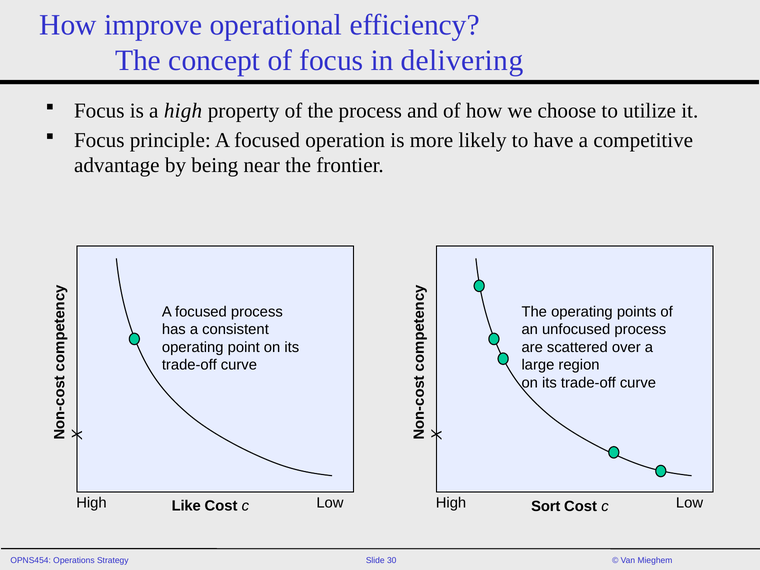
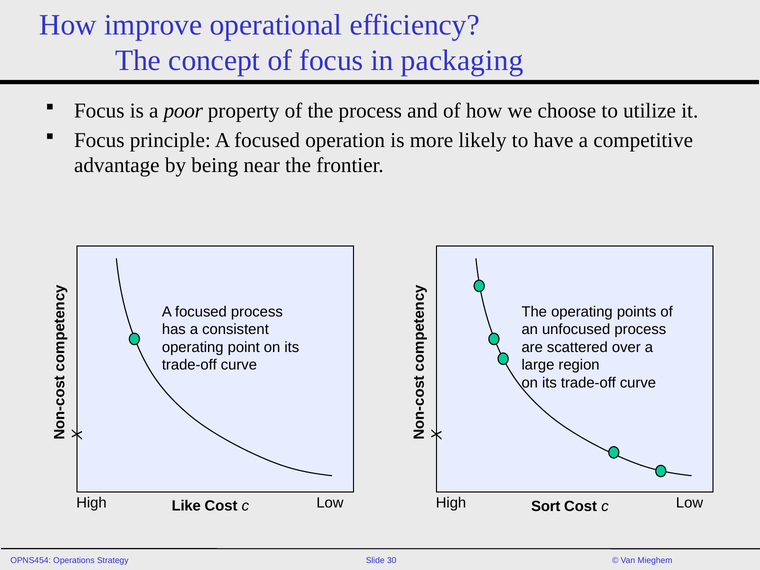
delivering: delivering -> packaging
a high: high -> poor
